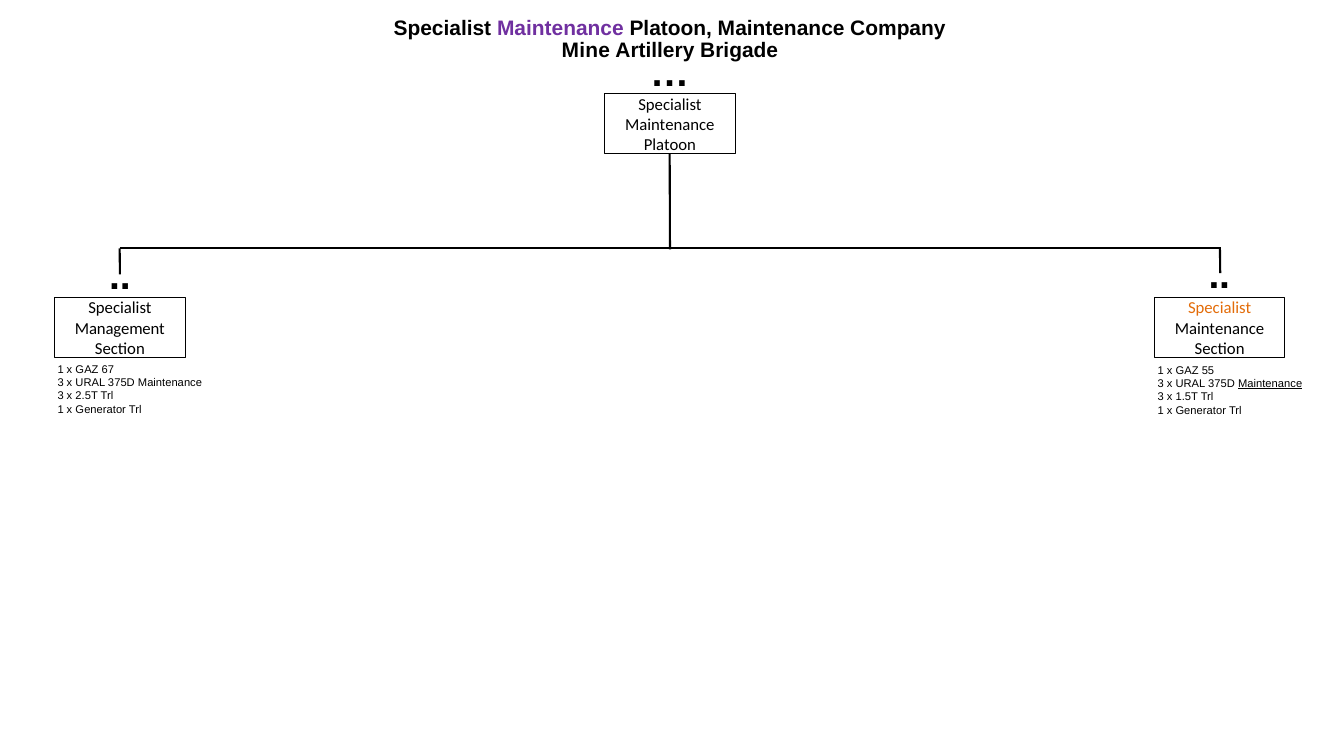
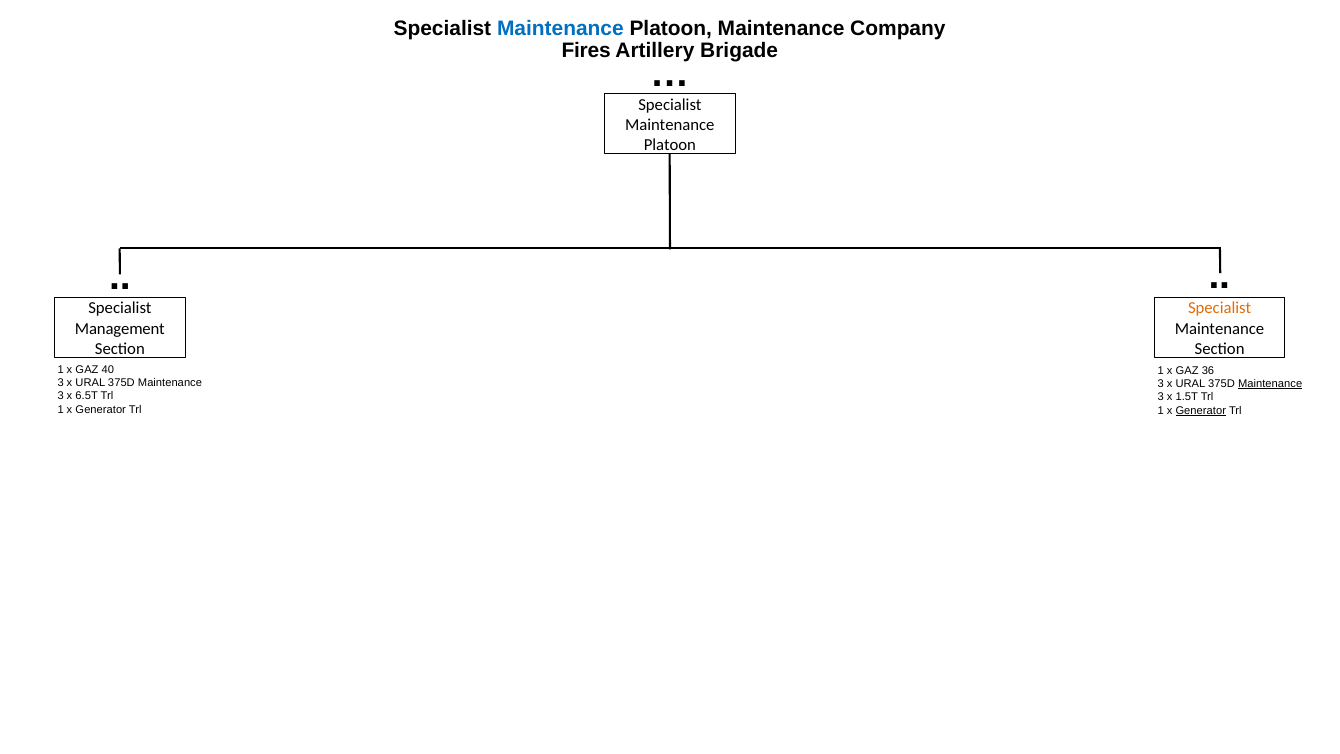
Maintenance at (560, 28) colour: purple -> blue
Mine: Mine -> Fires
67: 67 -> 40
55: 55 -> 36
2.5T: 2.5T -> 6.5T
Generator at (1201, 411) underline: none -> present
